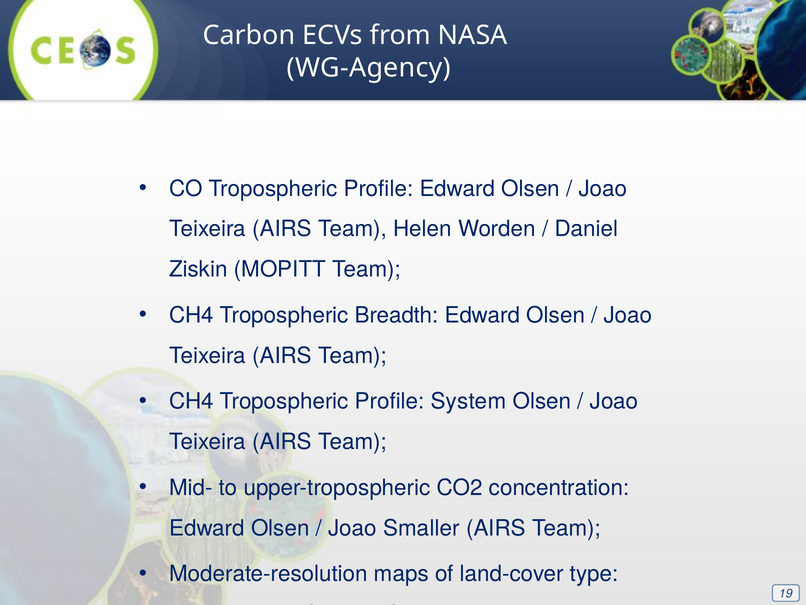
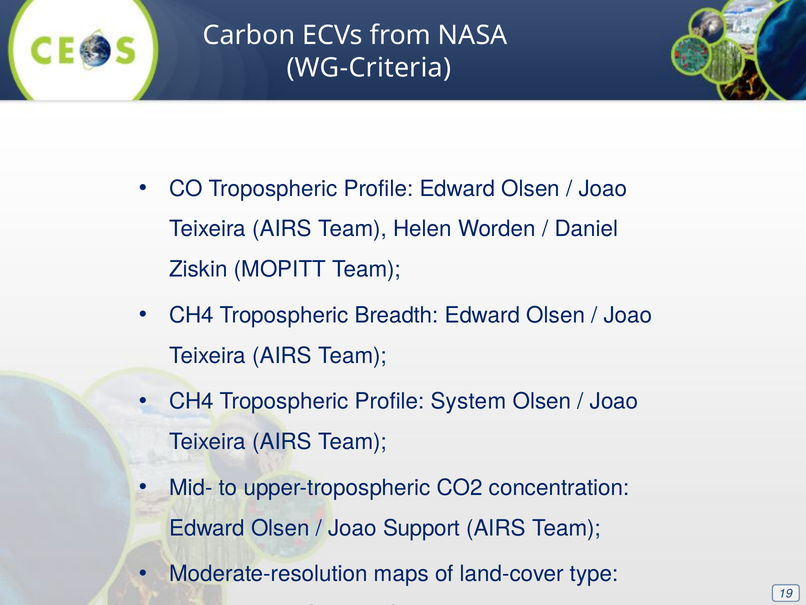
WG-Agency: WG-Agency -> WG-Criteria
Smaller: Smaller -> Support
